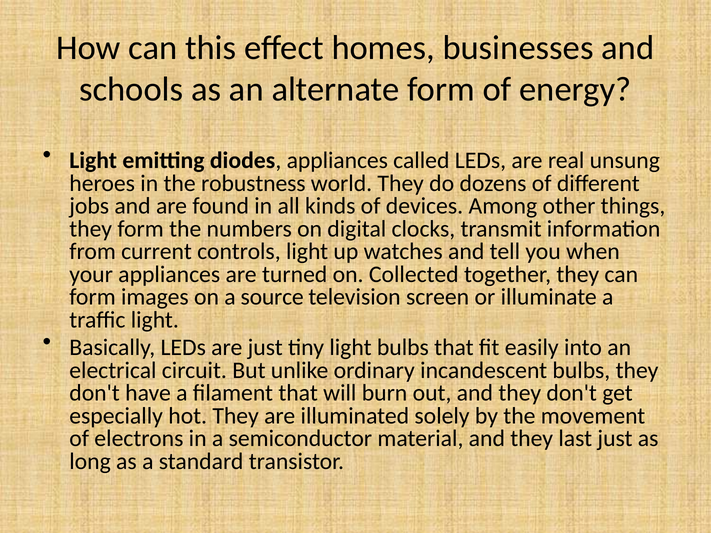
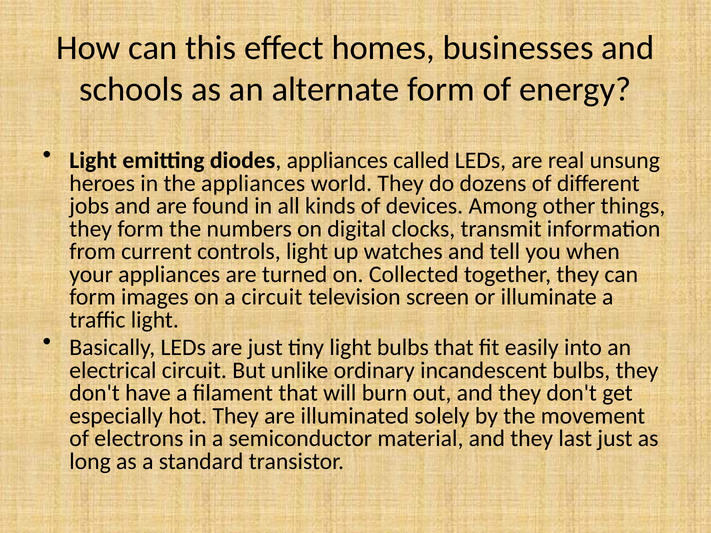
the robustness: robustness -> appliances
a source: source -> circuit
